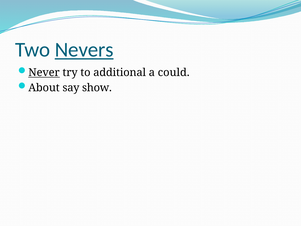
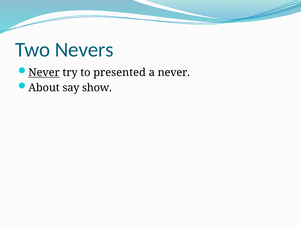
Nevers underline: present -> none
additional: additional -> presented
a could: could -> never
